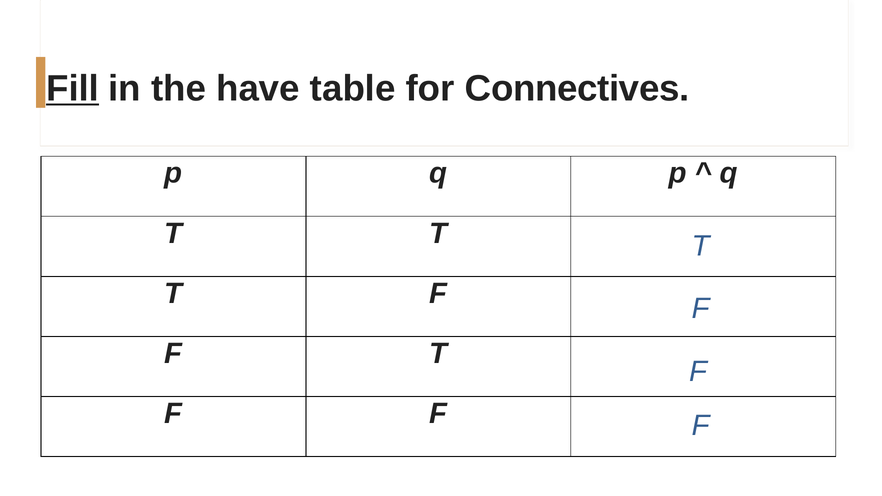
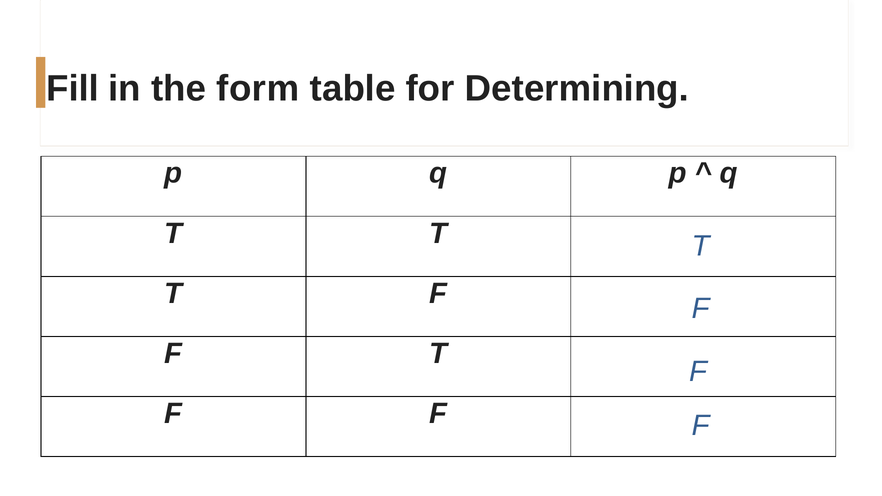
Fill underline: present -> none
have: have -> form
Connectives: Connectives -> Determining
